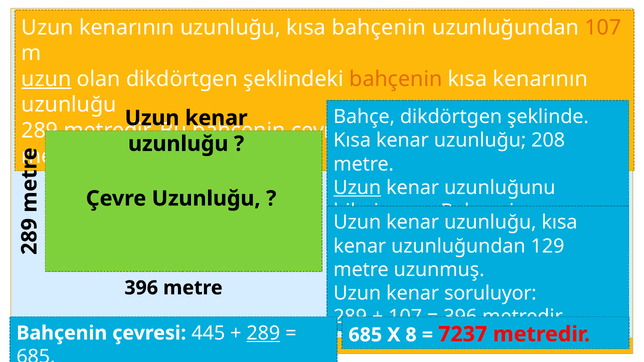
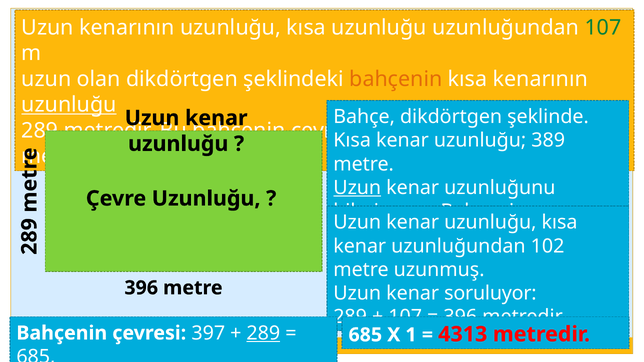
kısa bahçenin: bahçenin -> uzunluğu
107 at (603, 28) colour: orange -> green
uzun at (46, 79) underline: present -> none
uzunluğu at (69, 105) underline: none -> present
208: 208 -> 389
129: 129 -> 102
445: 445 -> 397
X 8: 8 -> 1
7237: 7237 -> 4313
